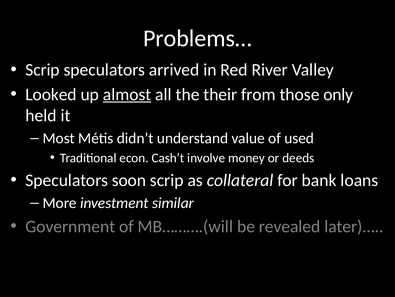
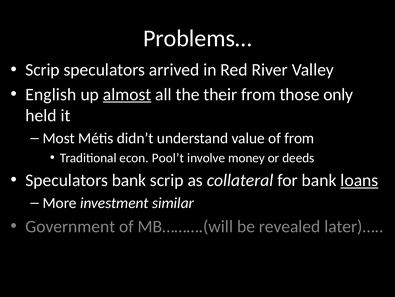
Looked: Looked -> English
of used: used -> from
Cash’t: Cash’t -> Pool’t
Speculators soon: soon -> bank
loans underline: none -> present
